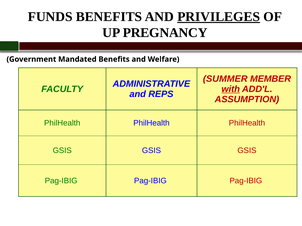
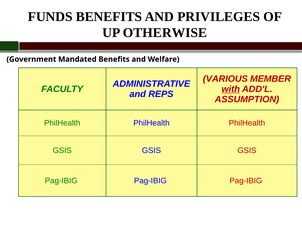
PRIVILEGES underline: present -> none
PREGNANCY: PREGNANCY -> OTHERWISE
SUMMER: SUMMER -> VARIOUS
